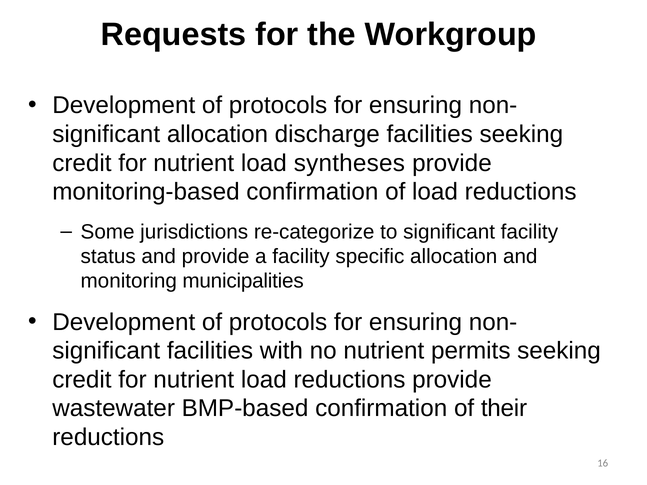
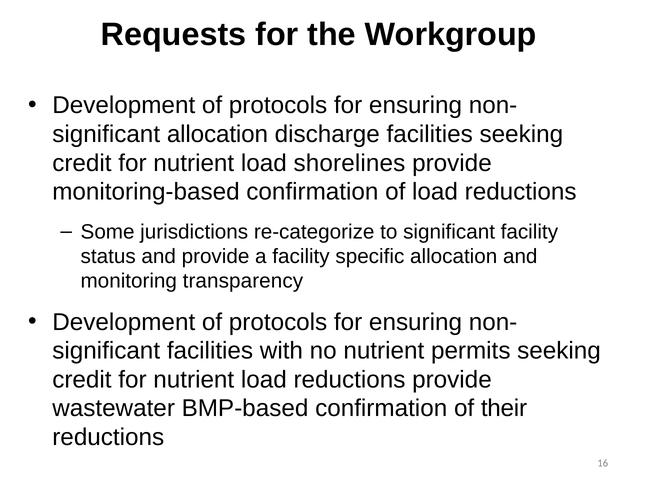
syntheses: syntheses -> shorelines
municipalities: municipalities -> transparency
